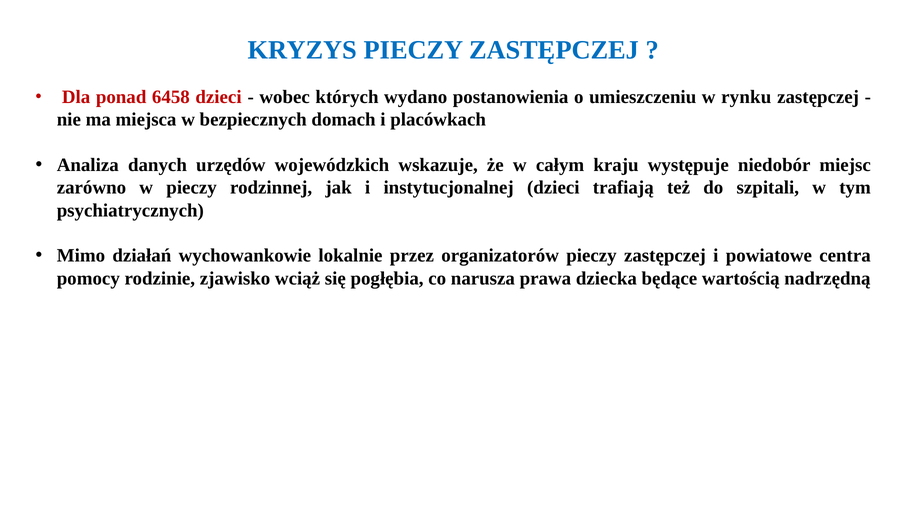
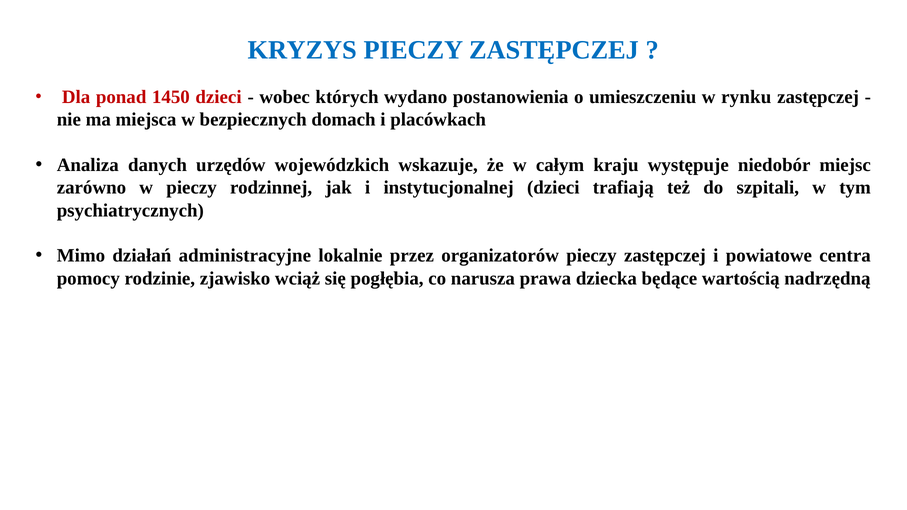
6458: 6458 -> 1450
wychowankowie: wychowankowie -> administracyjne
